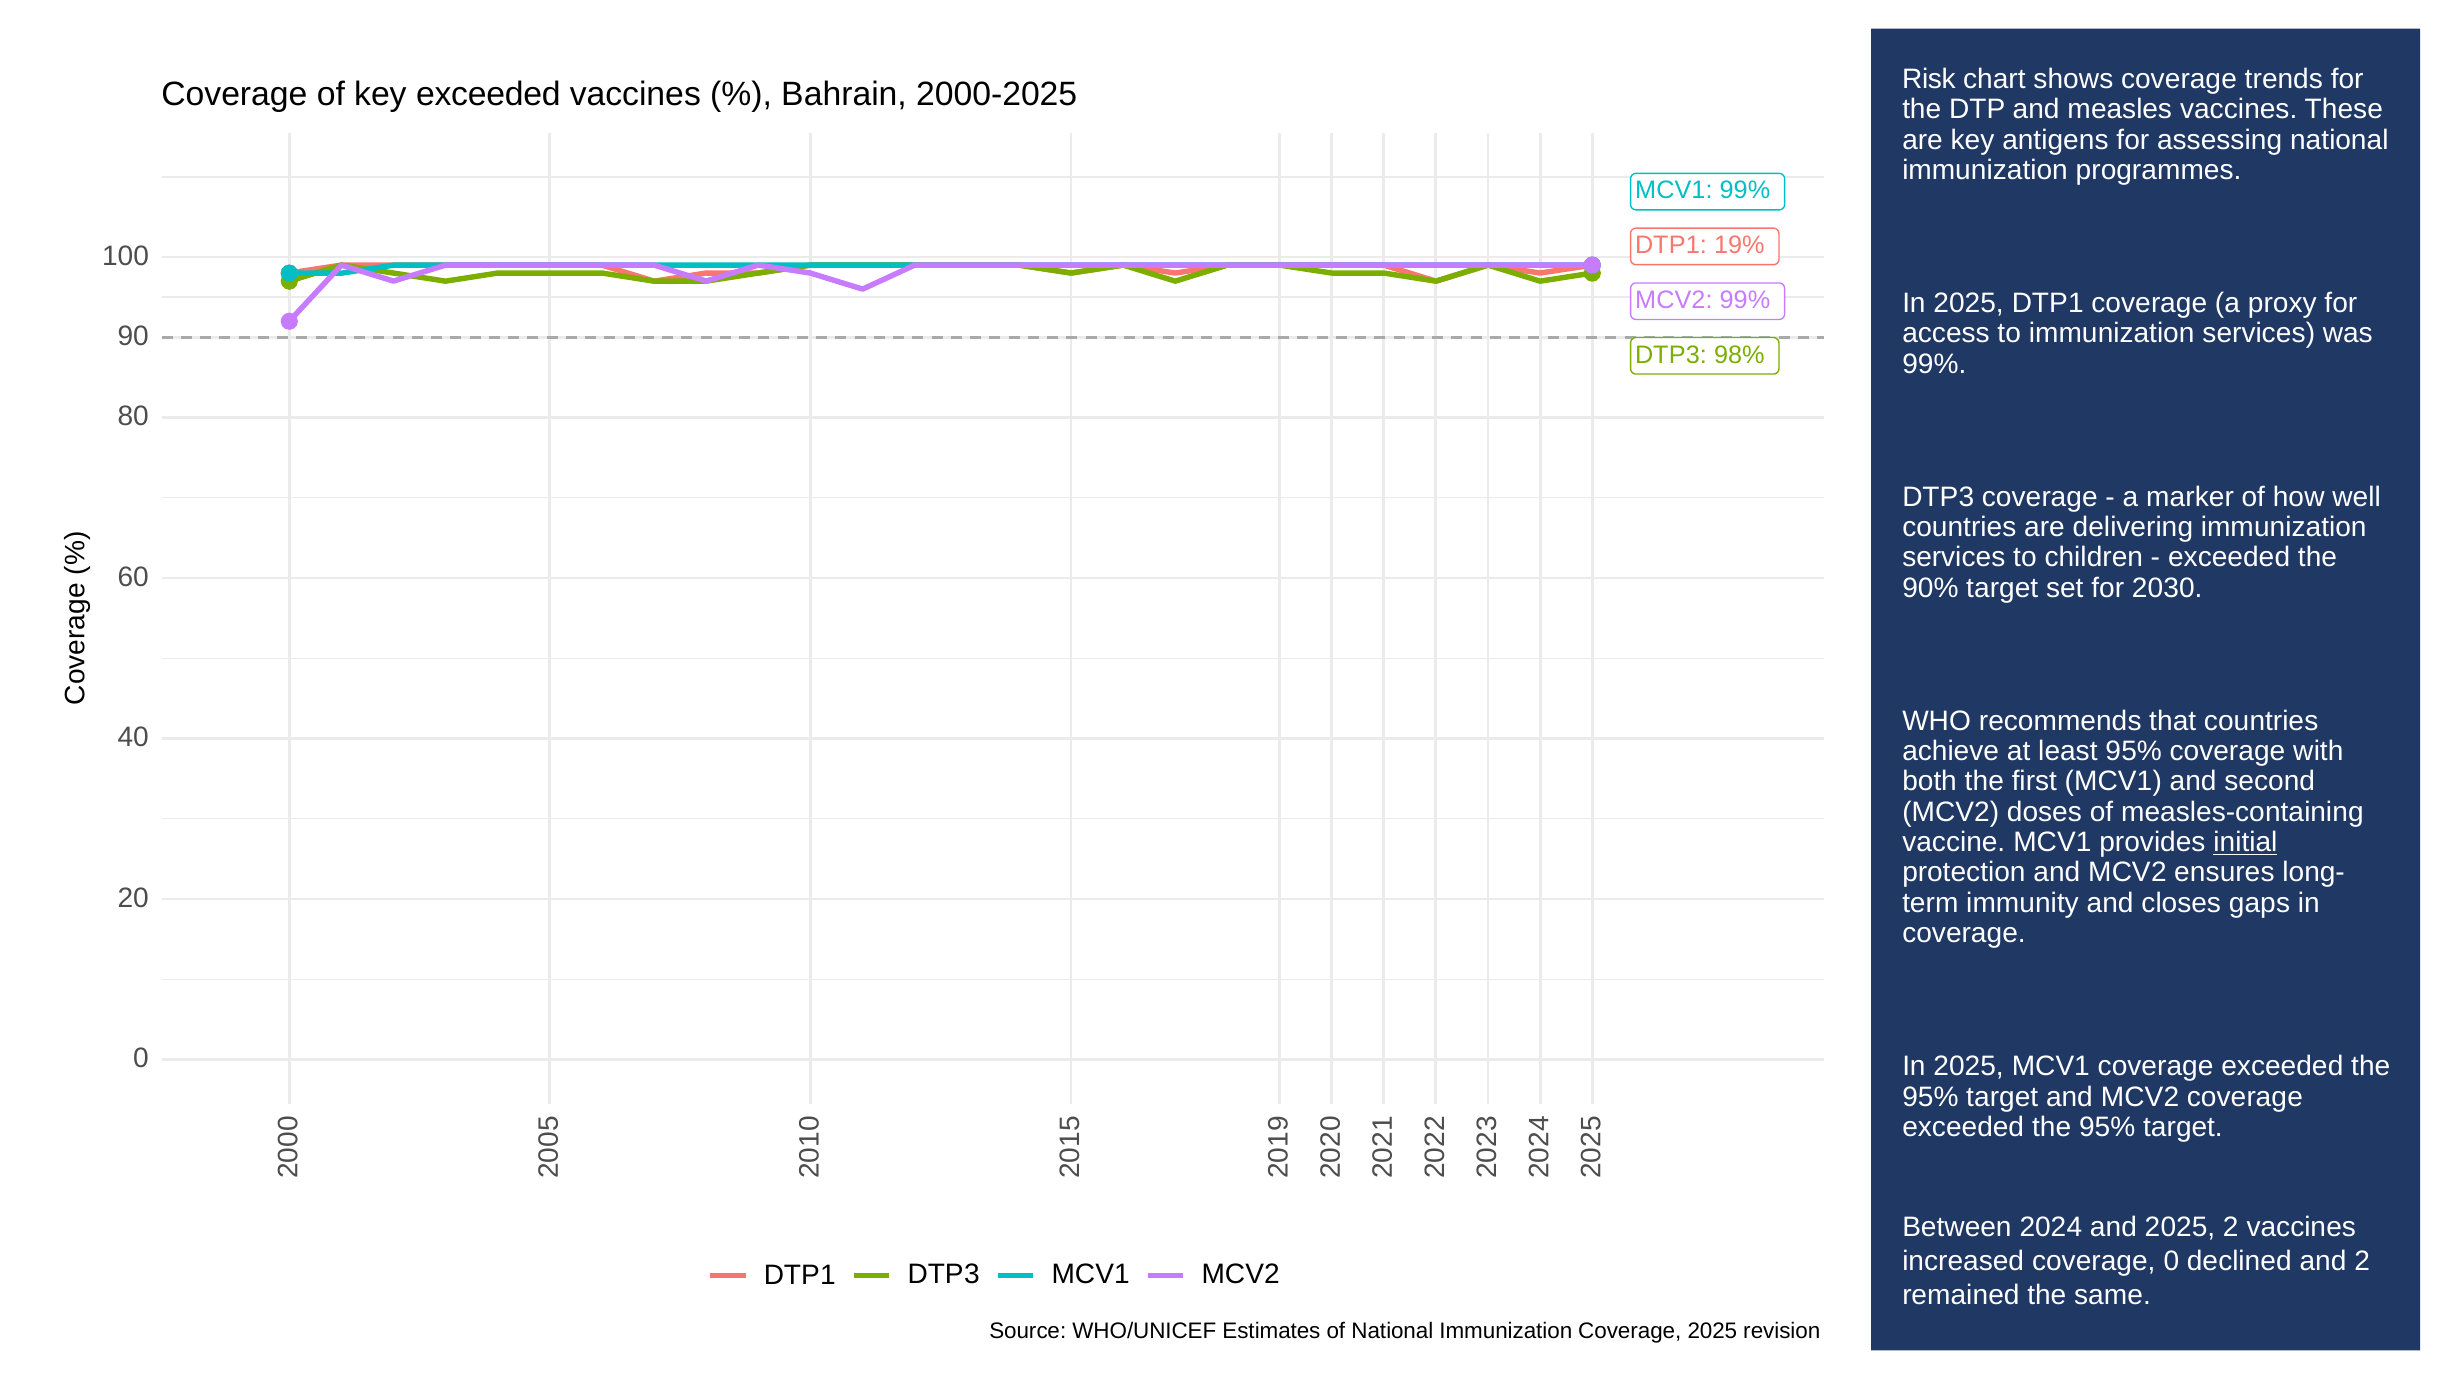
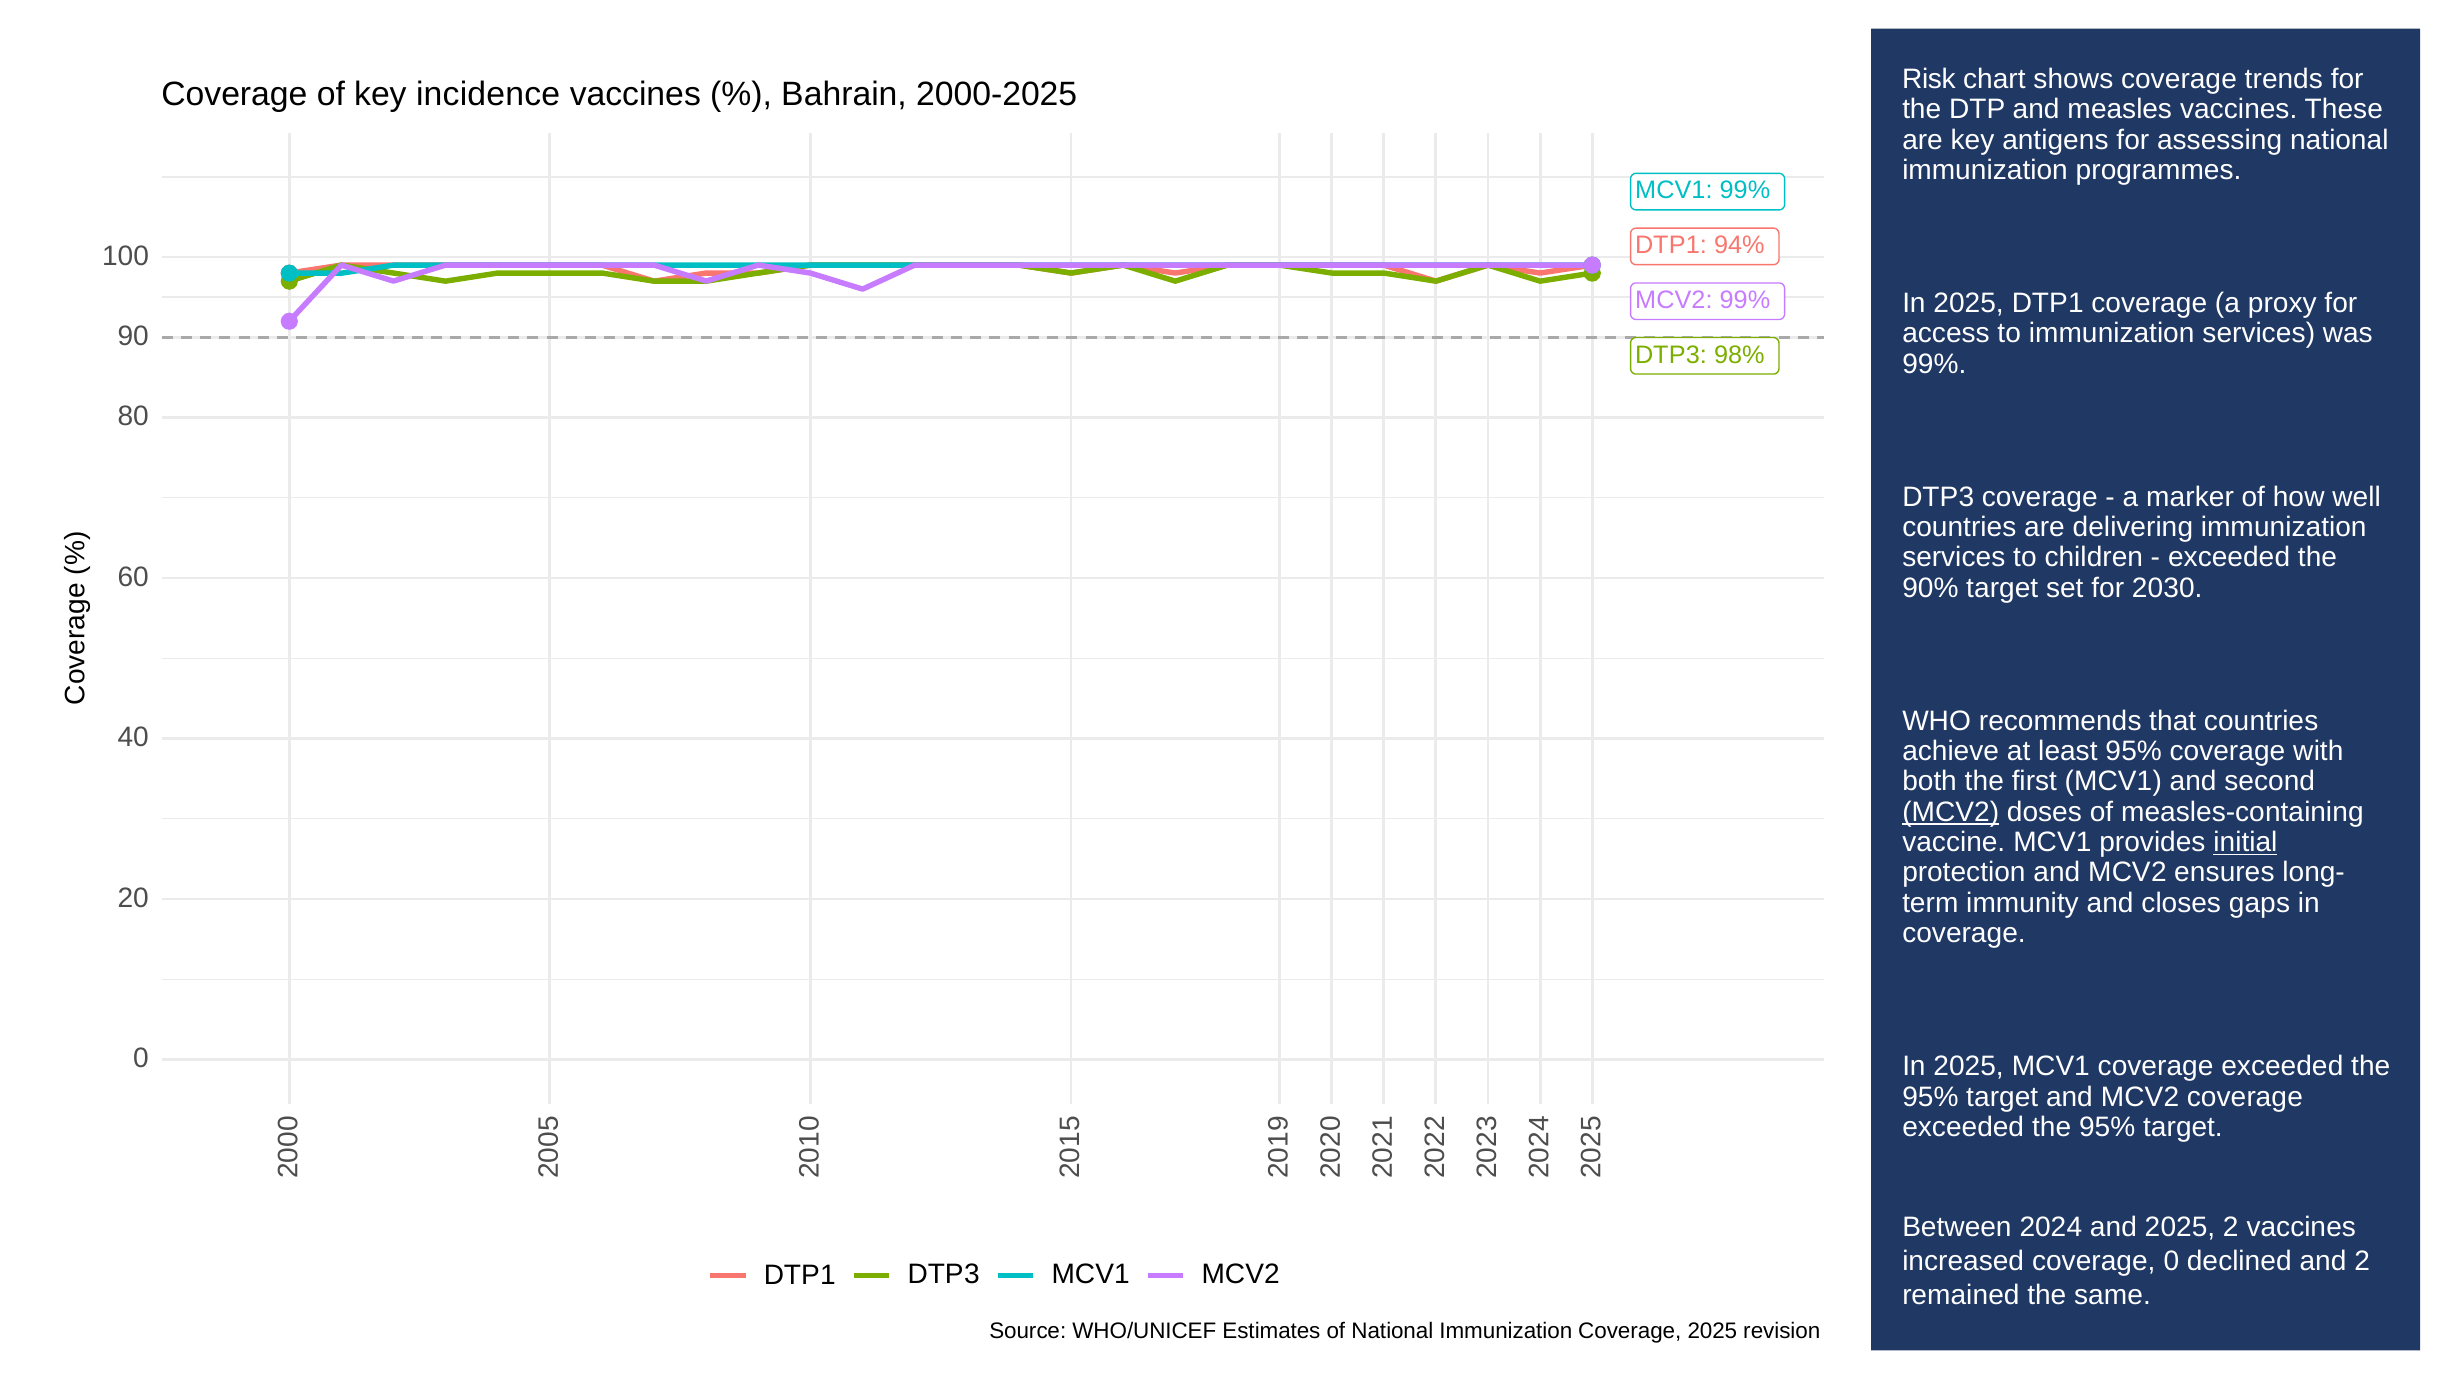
key exceeded: exceeded -> incidence
19%: 19% -> 94%
MCV2 at (1951, 812) underline: none -> present
